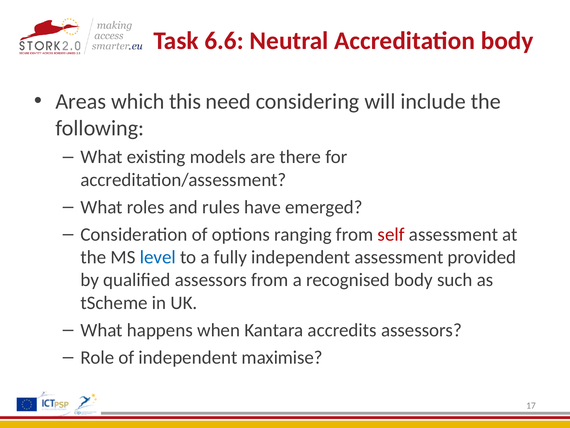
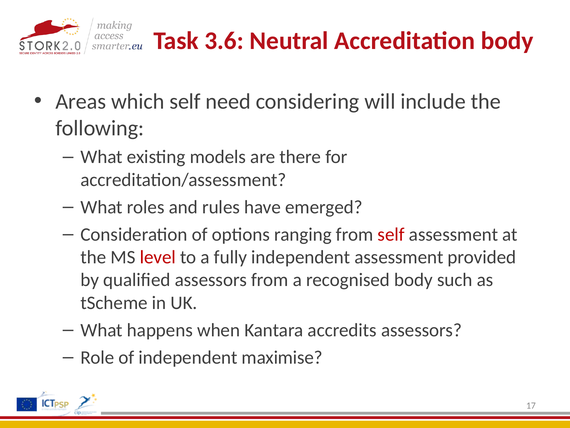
6.6: 6.6 -> 3.6
which this: this -> self
level colour: blue -> red
